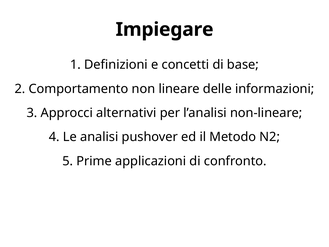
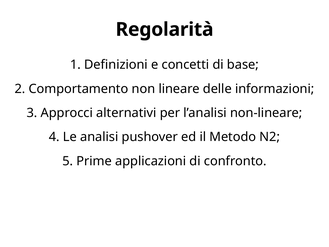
Impiegare: Impiegare -> Regolarità
